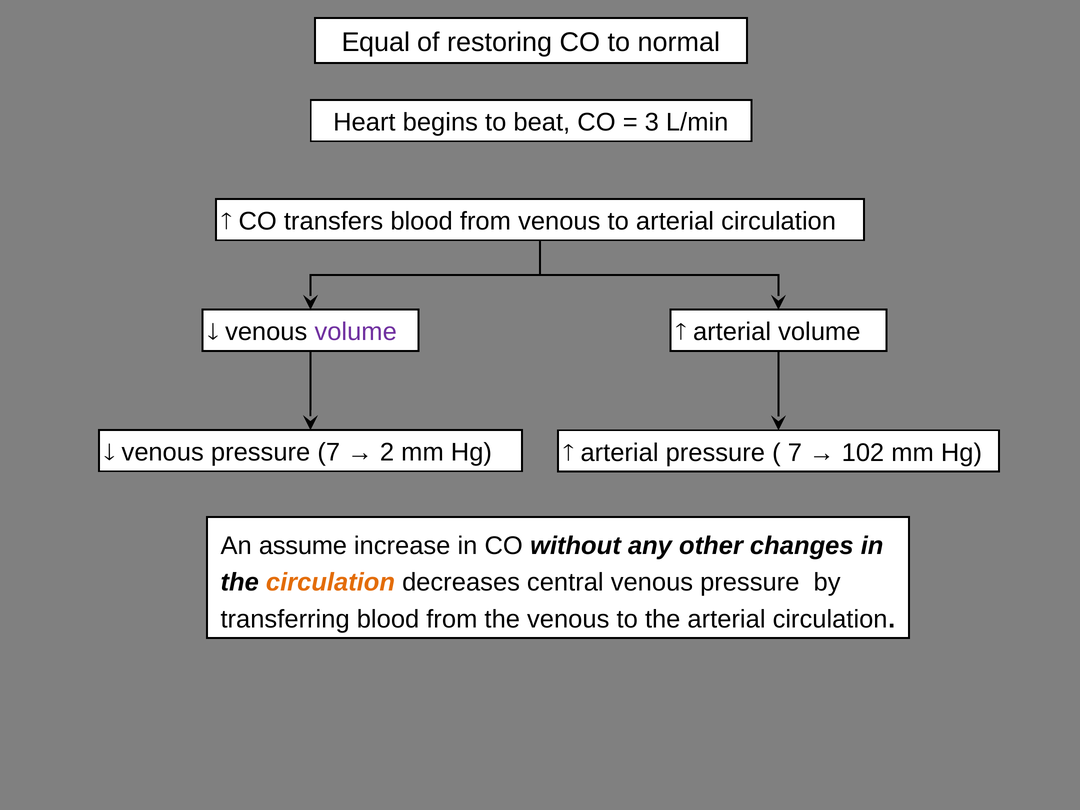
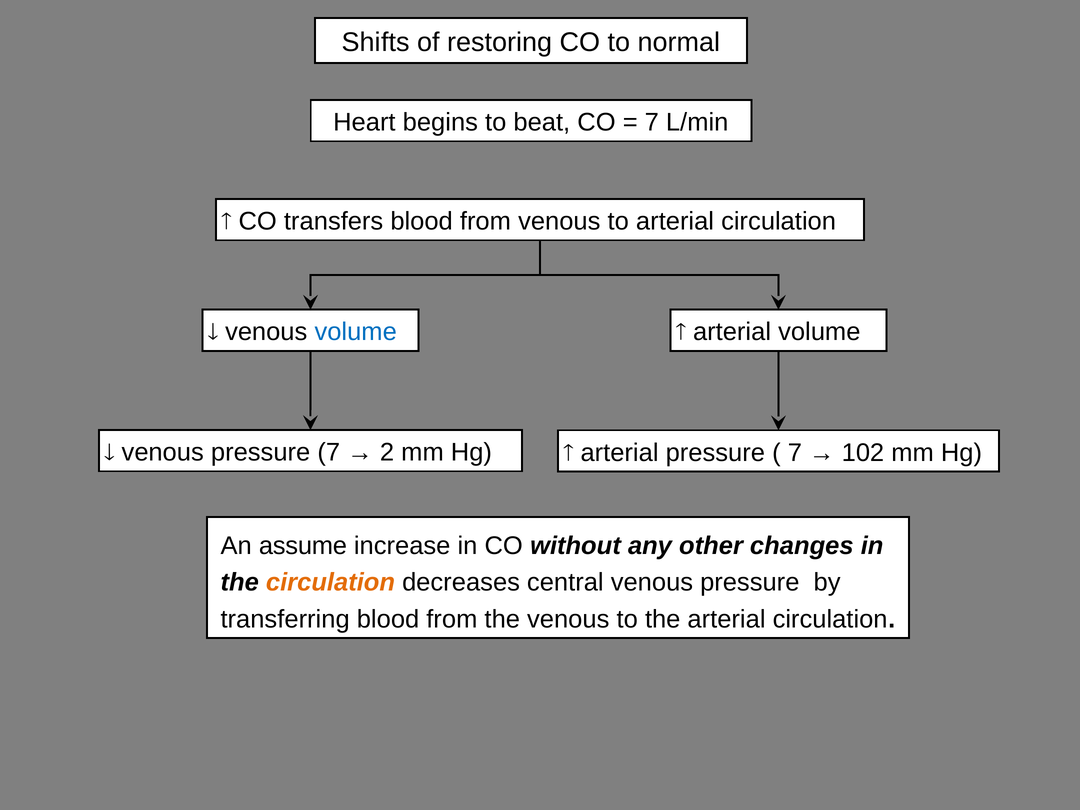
Equal: Equal -> Shifts
3 at (652, 122): 3 -> 7
volume at (356, 332) colour: purple -> blue
